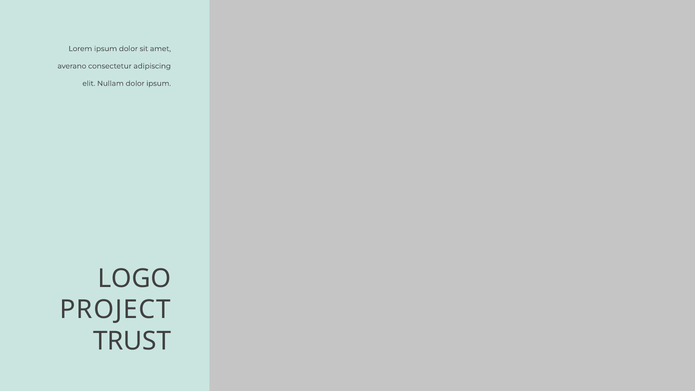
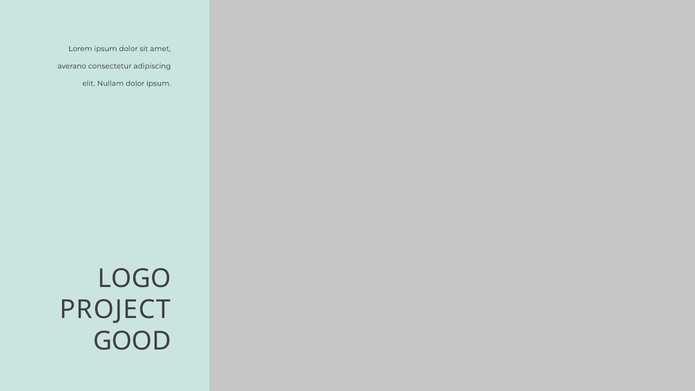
TRUST: TRUST -> GOOD
